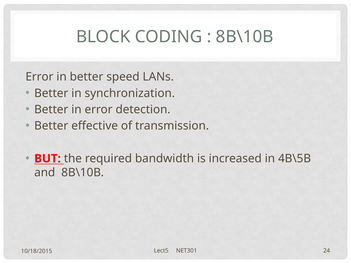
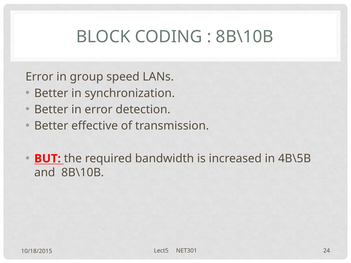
in better: better -> group
